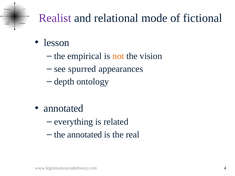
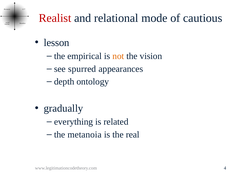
Realist colour: purple -> red
fictional: fictional -> cautious
annotated at (64, 108): annotated -> gradually
the annotated: annotated -> metanoia
